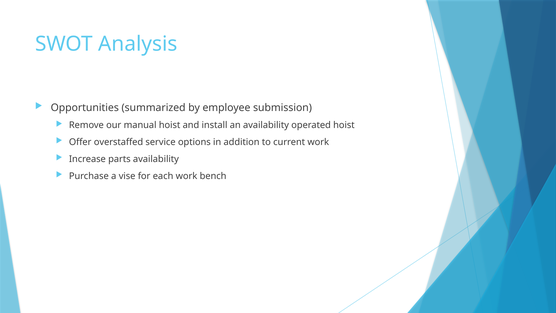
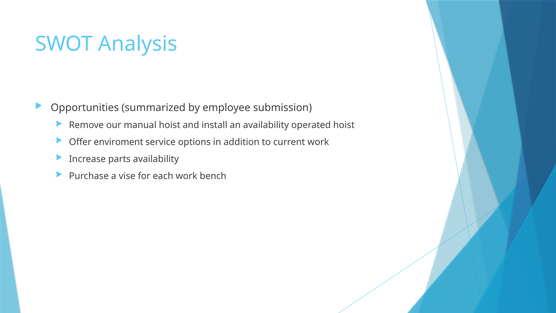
overstaffed: overstaffed -> enviroment
